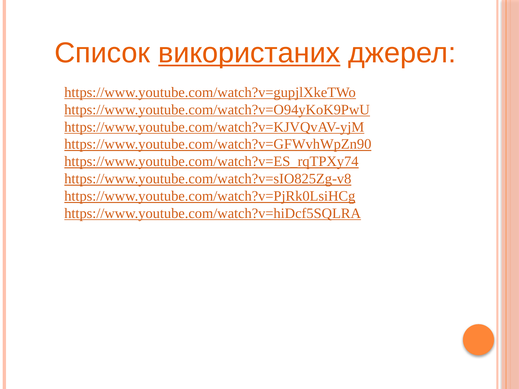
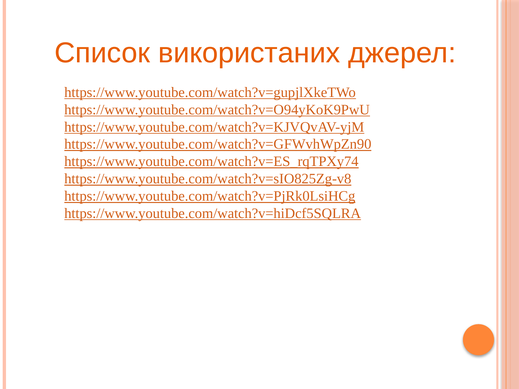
використаних underline: present -> none
